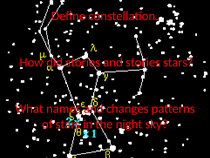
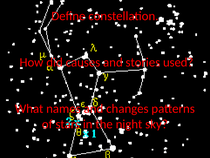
did stories: stories -> causes
stories stars: stars -> used
